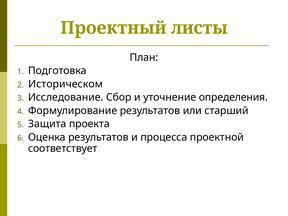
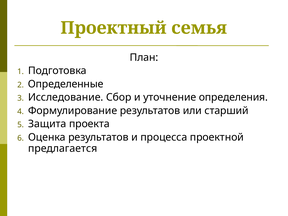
листы: листы -> семья
Историческом: Историческом -> Определенные
соответствует: соответствует -> предлагается
